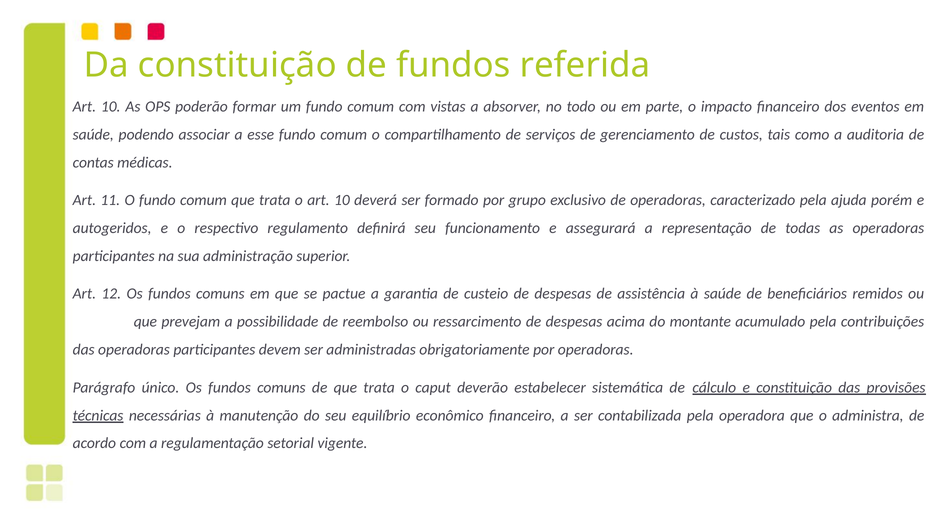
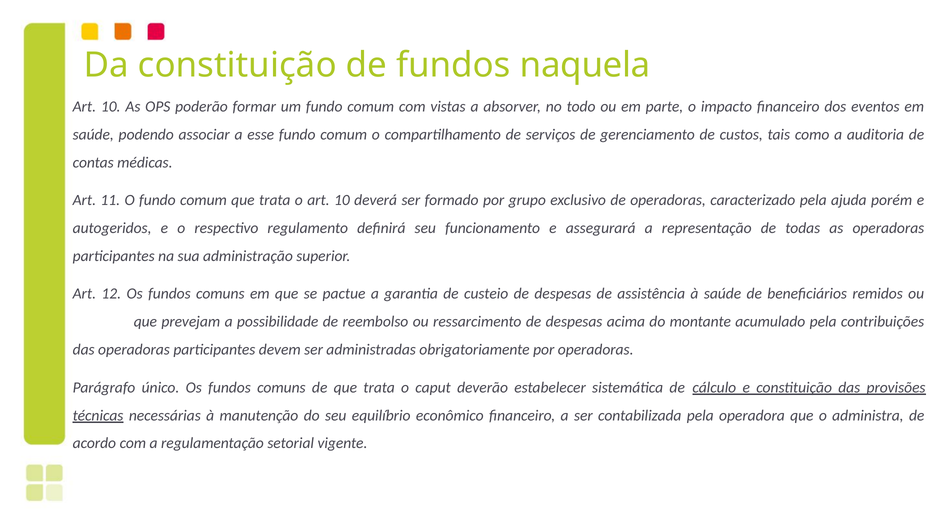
referida: referida -> naquela
